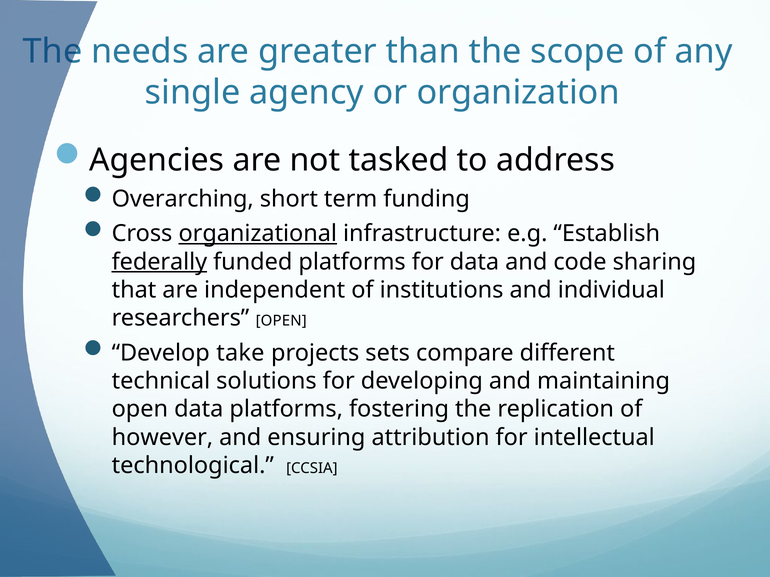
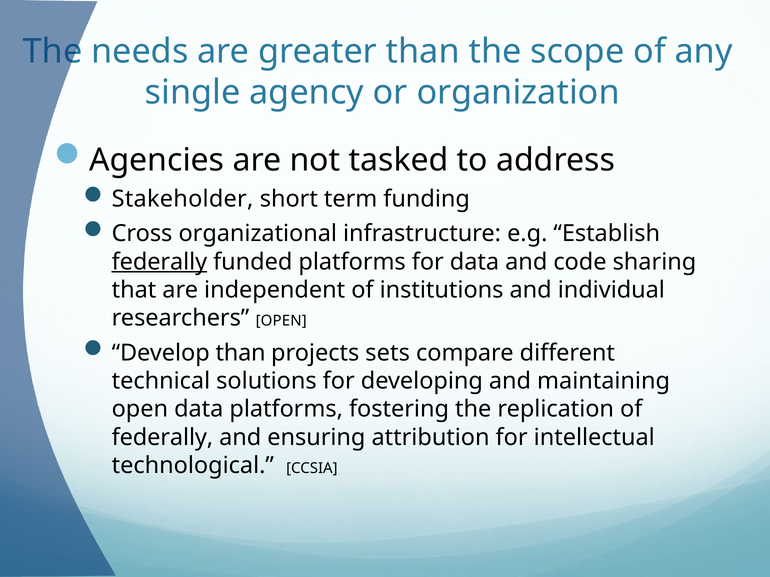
Overarching: Overarching -> Stakeholder
organizational underline: present -> none
Develop take: take -> than
however at (162, 438): however -> federally
